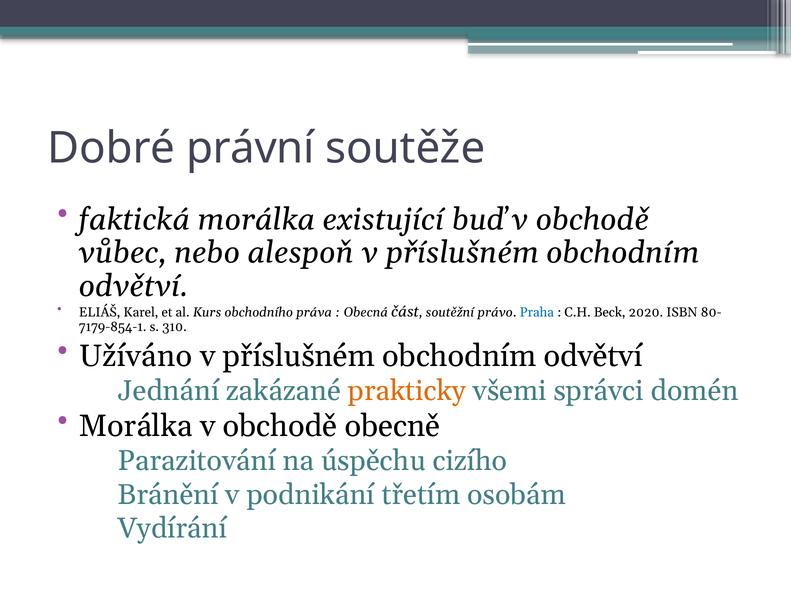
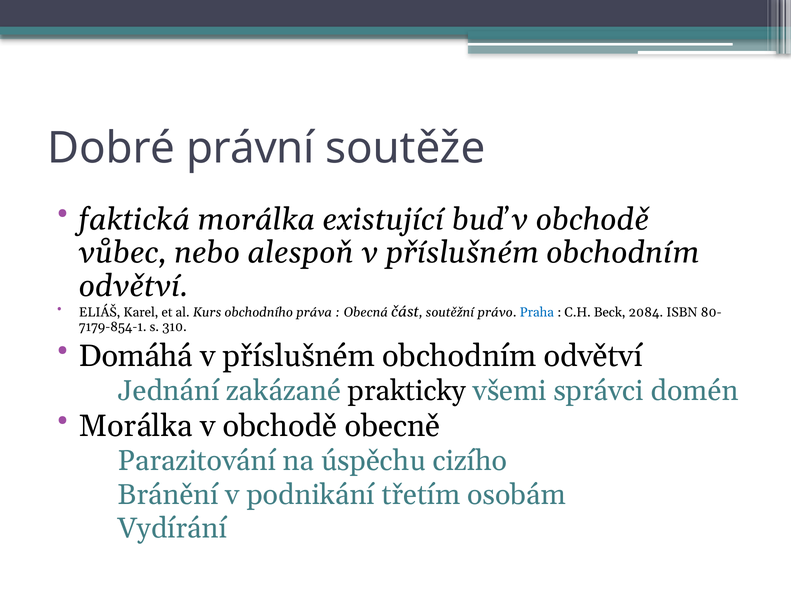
2020: 2020 -> 2084
Užíváno: Užíváno -> Domáhá
prakticky colour: orange -> black
